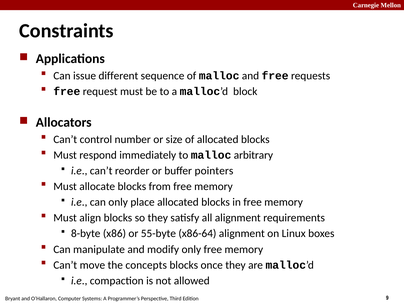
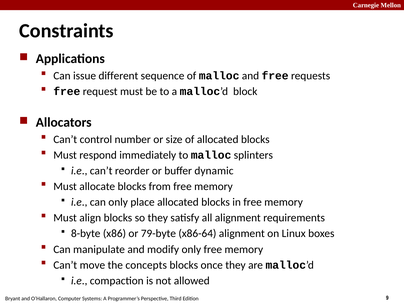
arbitrary: arbitrary -> splinters
pointers: pointers -> dynamic
55-byte: 55-byte -> 79-byte
